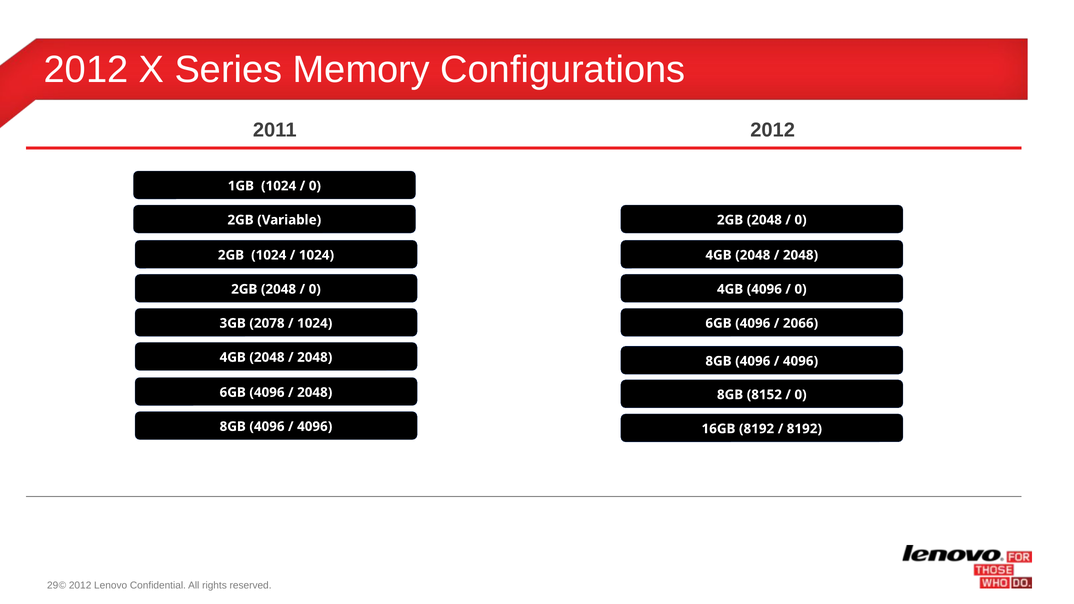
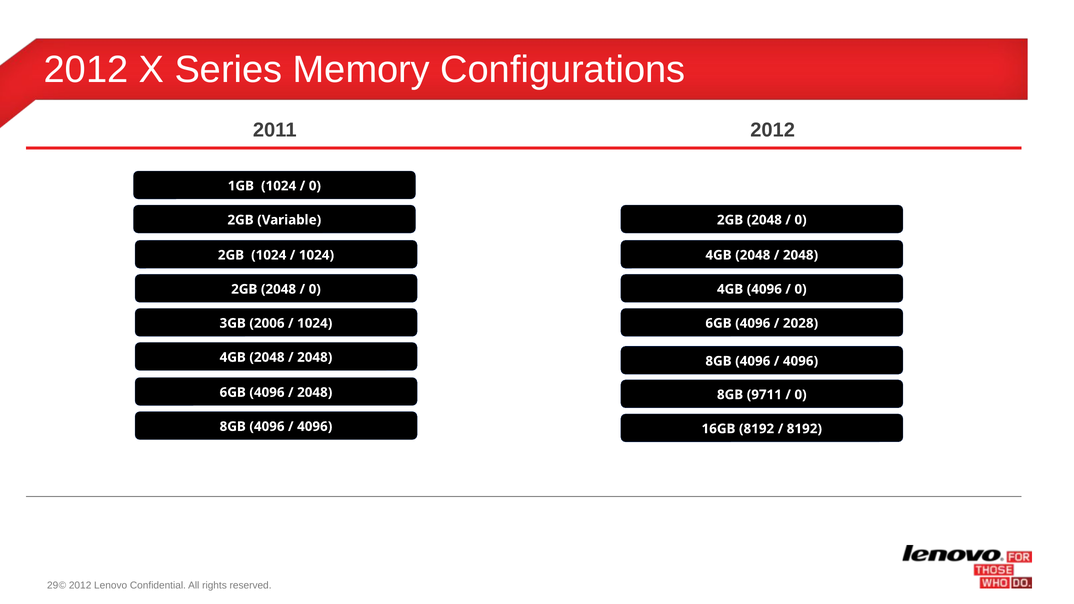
2078: 2078 -> 2006
2066: 2066 -> 2028
8152: 8152 -> 9711
